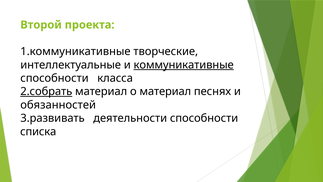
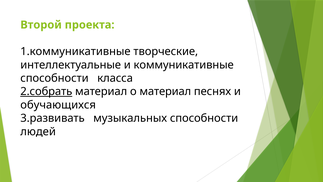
коммуникативные underline: present -> none
обязанностей: обязанностей -> обучающихся
деятельности: деятельности -> музыкальных
списка: списка -> людей
